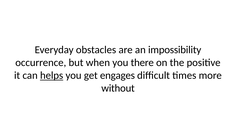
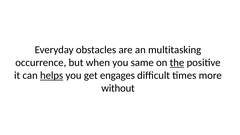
impossibility: impossibility -> multitasking
there: there -> same
the underline: none -> present
